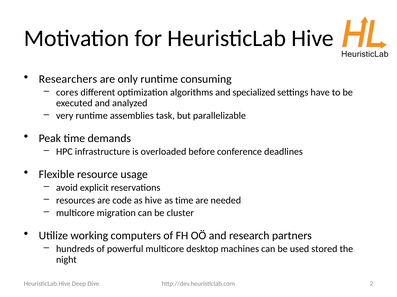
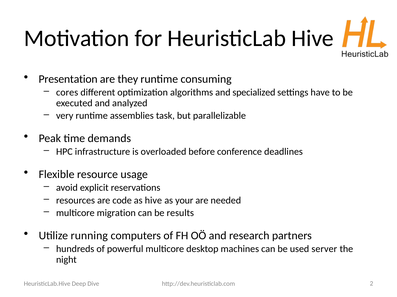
Researchers: Researchers -> Presentation
only: only -> they
as time: time -> your
cluster: cluster -> results
working: working -> running
stored: stored -> server
